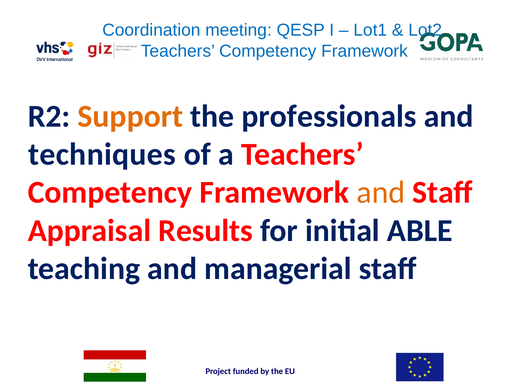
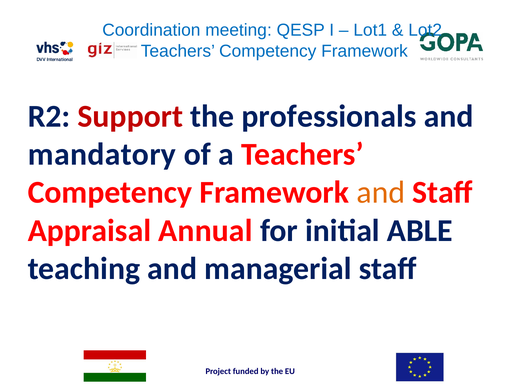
Support colour: orange -> red
techniques: techniques -> mandatory
Results: Results -> Annual
